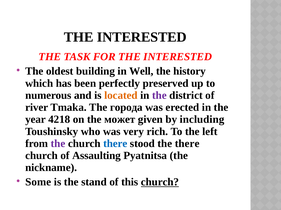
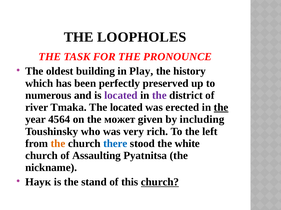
INTERESTED at (142, 37): INTERESTED -> LOOPHOLES
FOR THE INTERESTED: INTERESTED -> PRONOUNCE
Well: Well -> Play
located at (121, 96) colour: orange -> purple
The города: города -> located
the at (221, 108) underline: none -> present
4218: 4218 -> 4564
the at (58, 144) colour: purple -> orange
the there: there -> white
Some: Some -> Наук
